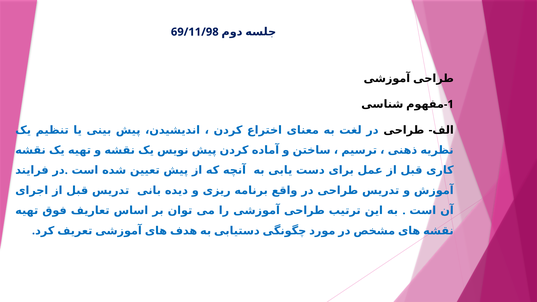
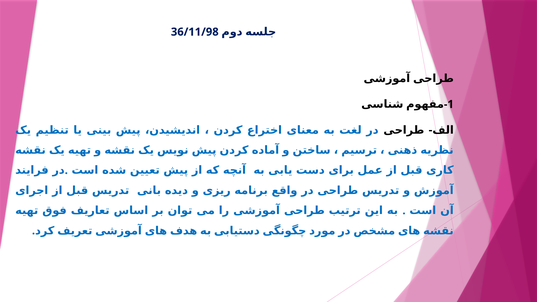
69/11/98: 69/11/98 -> 36/11/98
